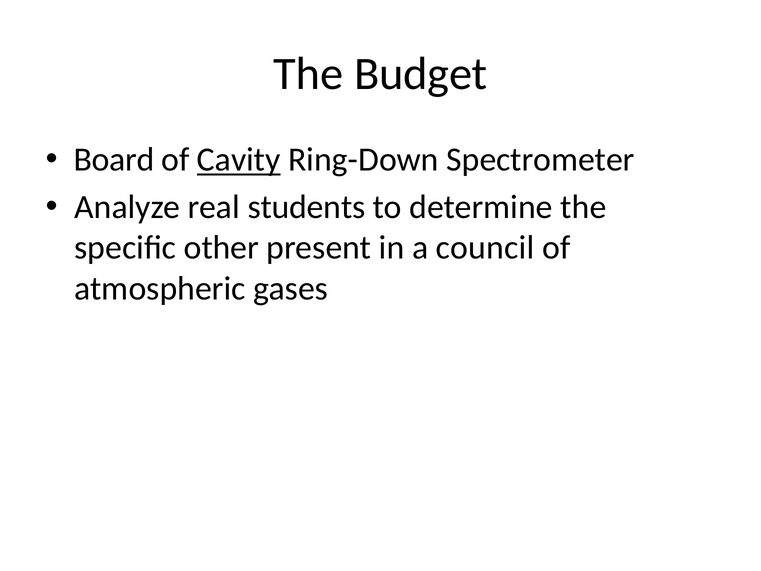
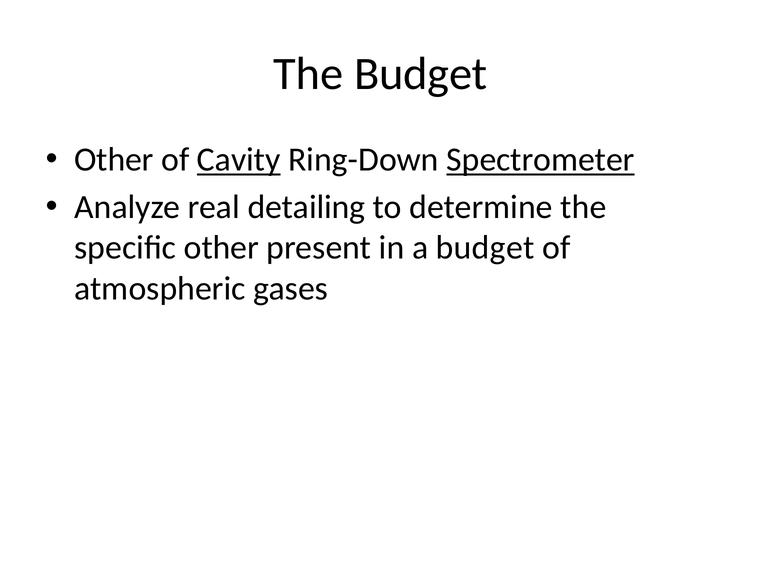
Board at (114, 160): Board -> Other
Spectrometer underline: none -> present
students: students -> detailing
a council: council -> budget
